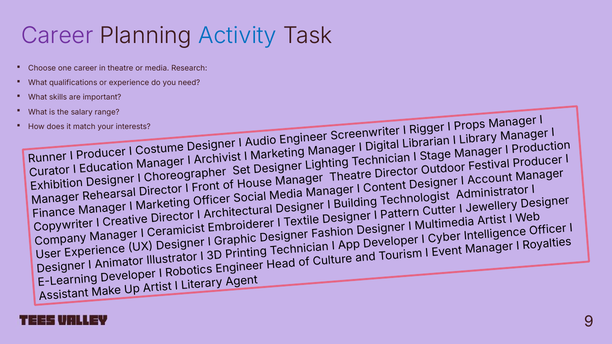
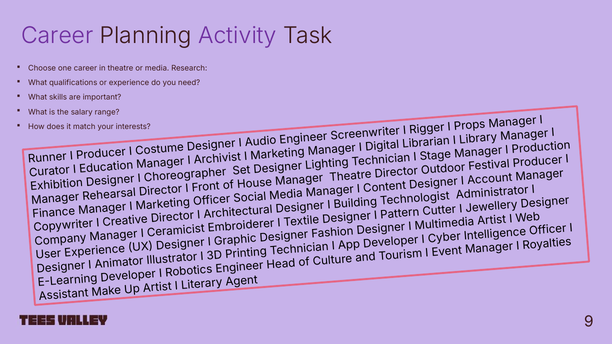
Activity colour: blue -> purple
